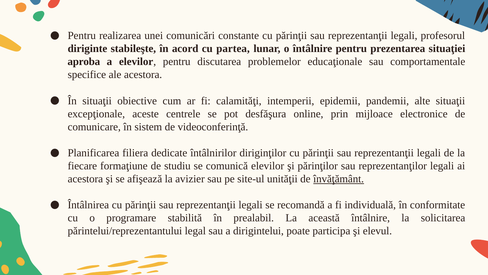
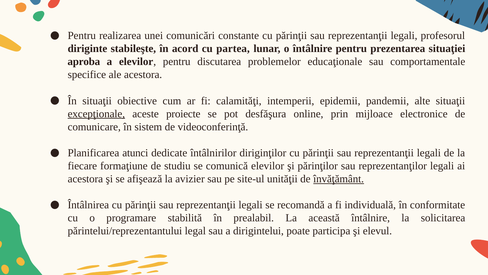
excepţionale underline: none -> present
centrele: centrele -> proiecte
filiera: filiera -> atunci
